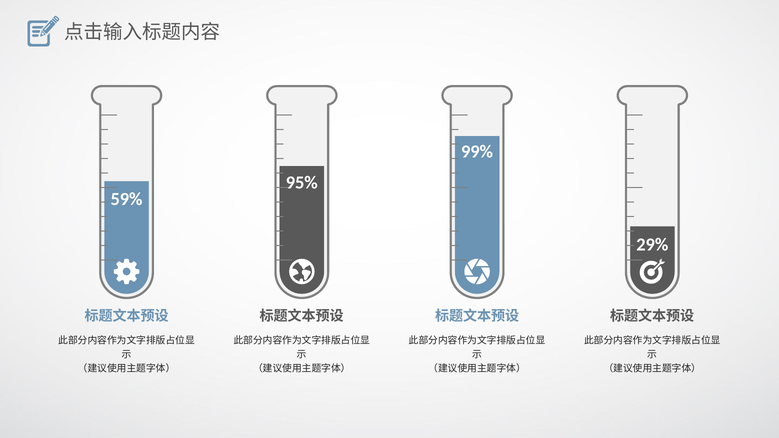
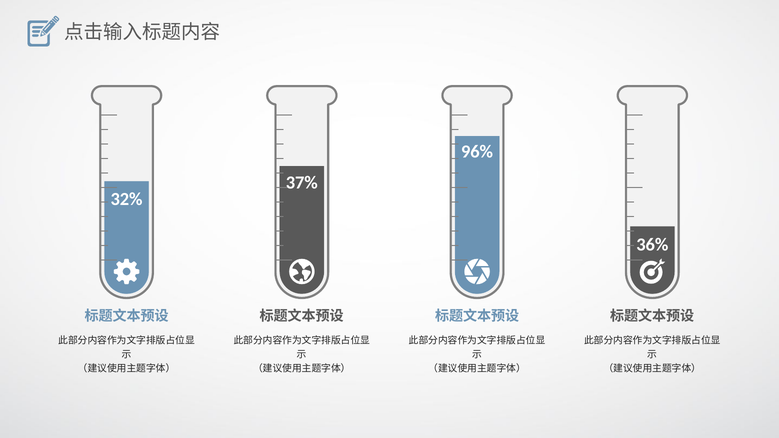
99%: 99% -> 96%
95%: 95% -> 37%
59%: 59% -> 32%
29%: 29% -> 36%
